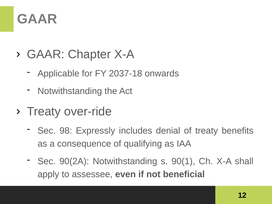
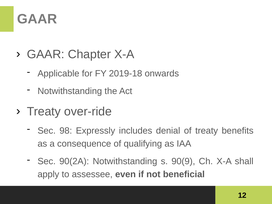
2037-18: 2037-18 -> 2019-18
90(1: 90(1 -> 90(9
